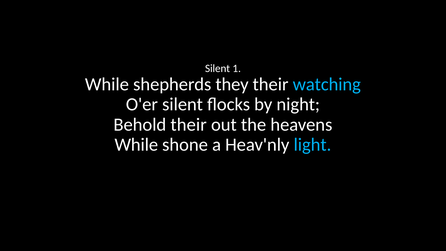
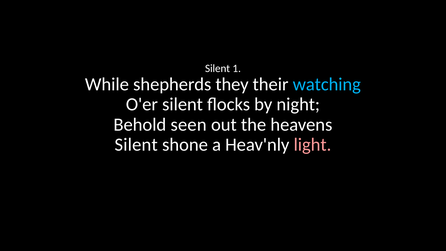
Behold their: their -> seen
While at (136, 145): While -> Silent
light colour: light blue -> pink
